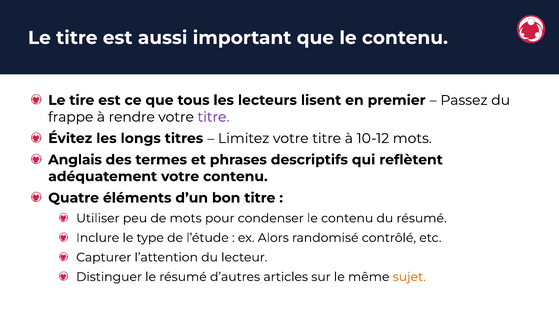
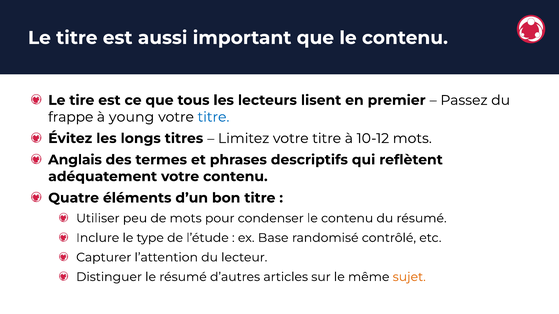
rendre: rendre -> young
titre at (213, 117) colour: purple -> blue
Alors: Alors -> Base
